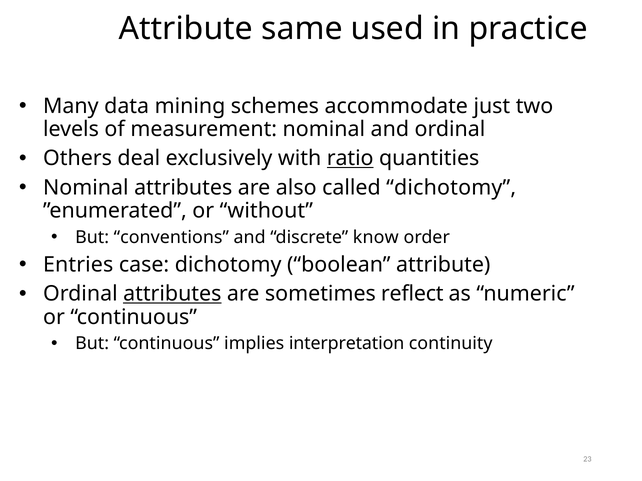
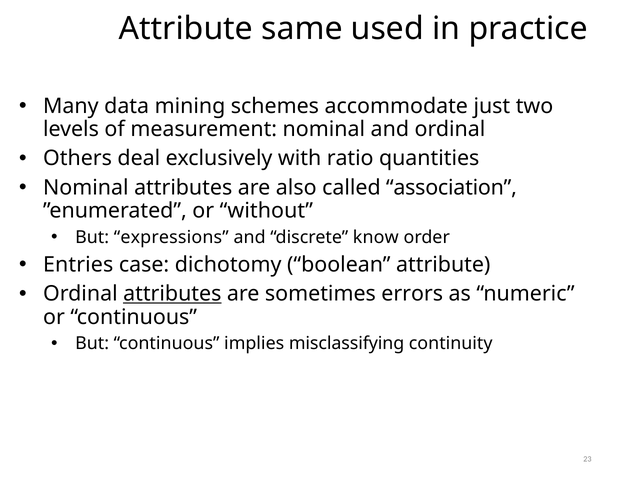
ratio underline: present -> none
called dichotomy: dichotomy -> association
conventions: conventions -> expressions
reflect: reflect -> errors
interpretation: interpretation -> misclassifying
